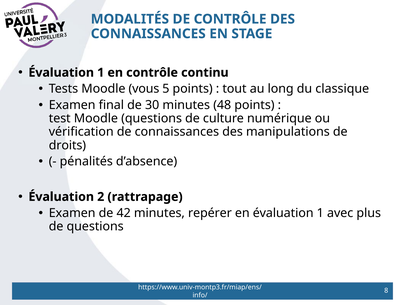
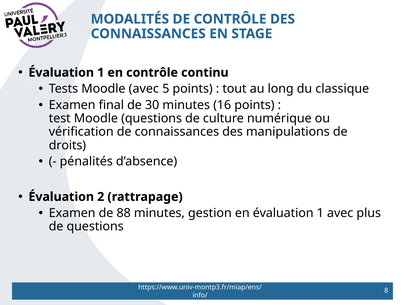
Moodle vous: vous -> avec
48: 48 -> 16
42: 42 -> 88
repérer: repérer -> gestion
